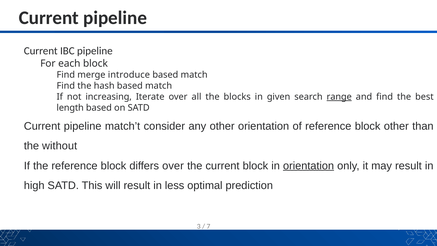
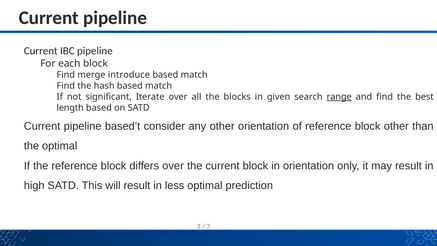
increasing: increasing -> significant
match’t: match’t -> based’t
the without: without -> optimal
orientation at (309, 166) underline: present -> none
